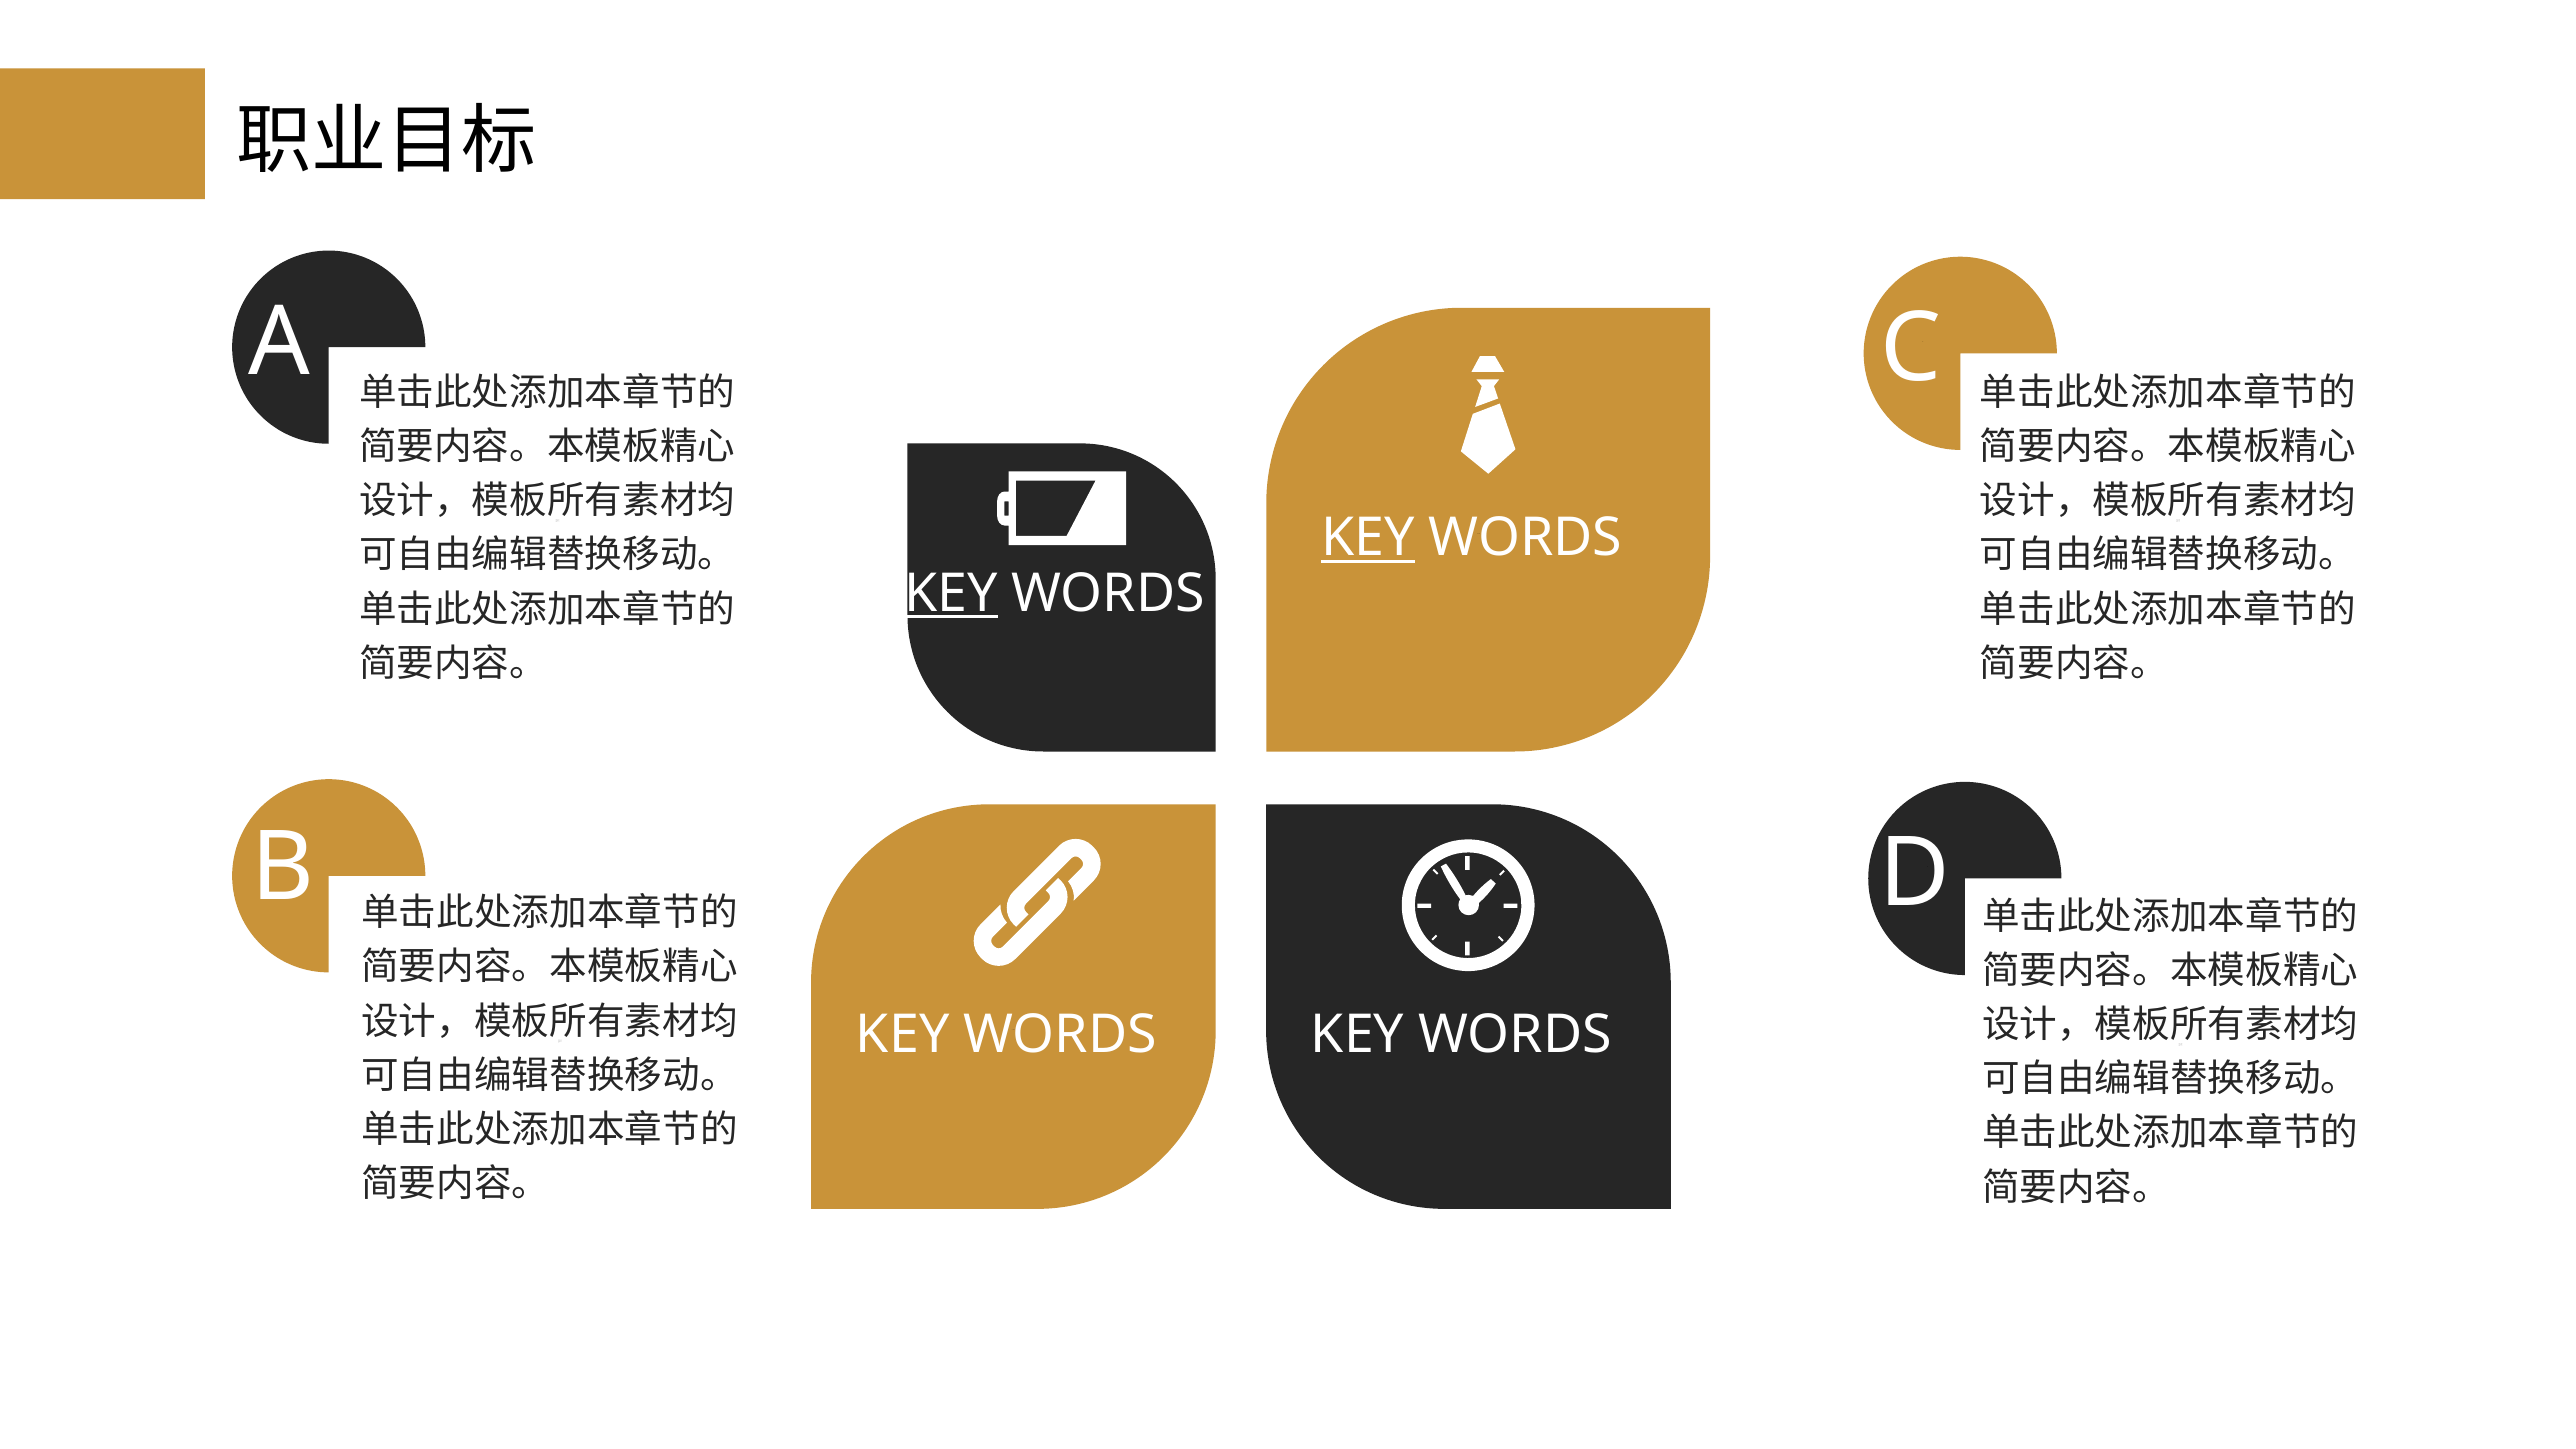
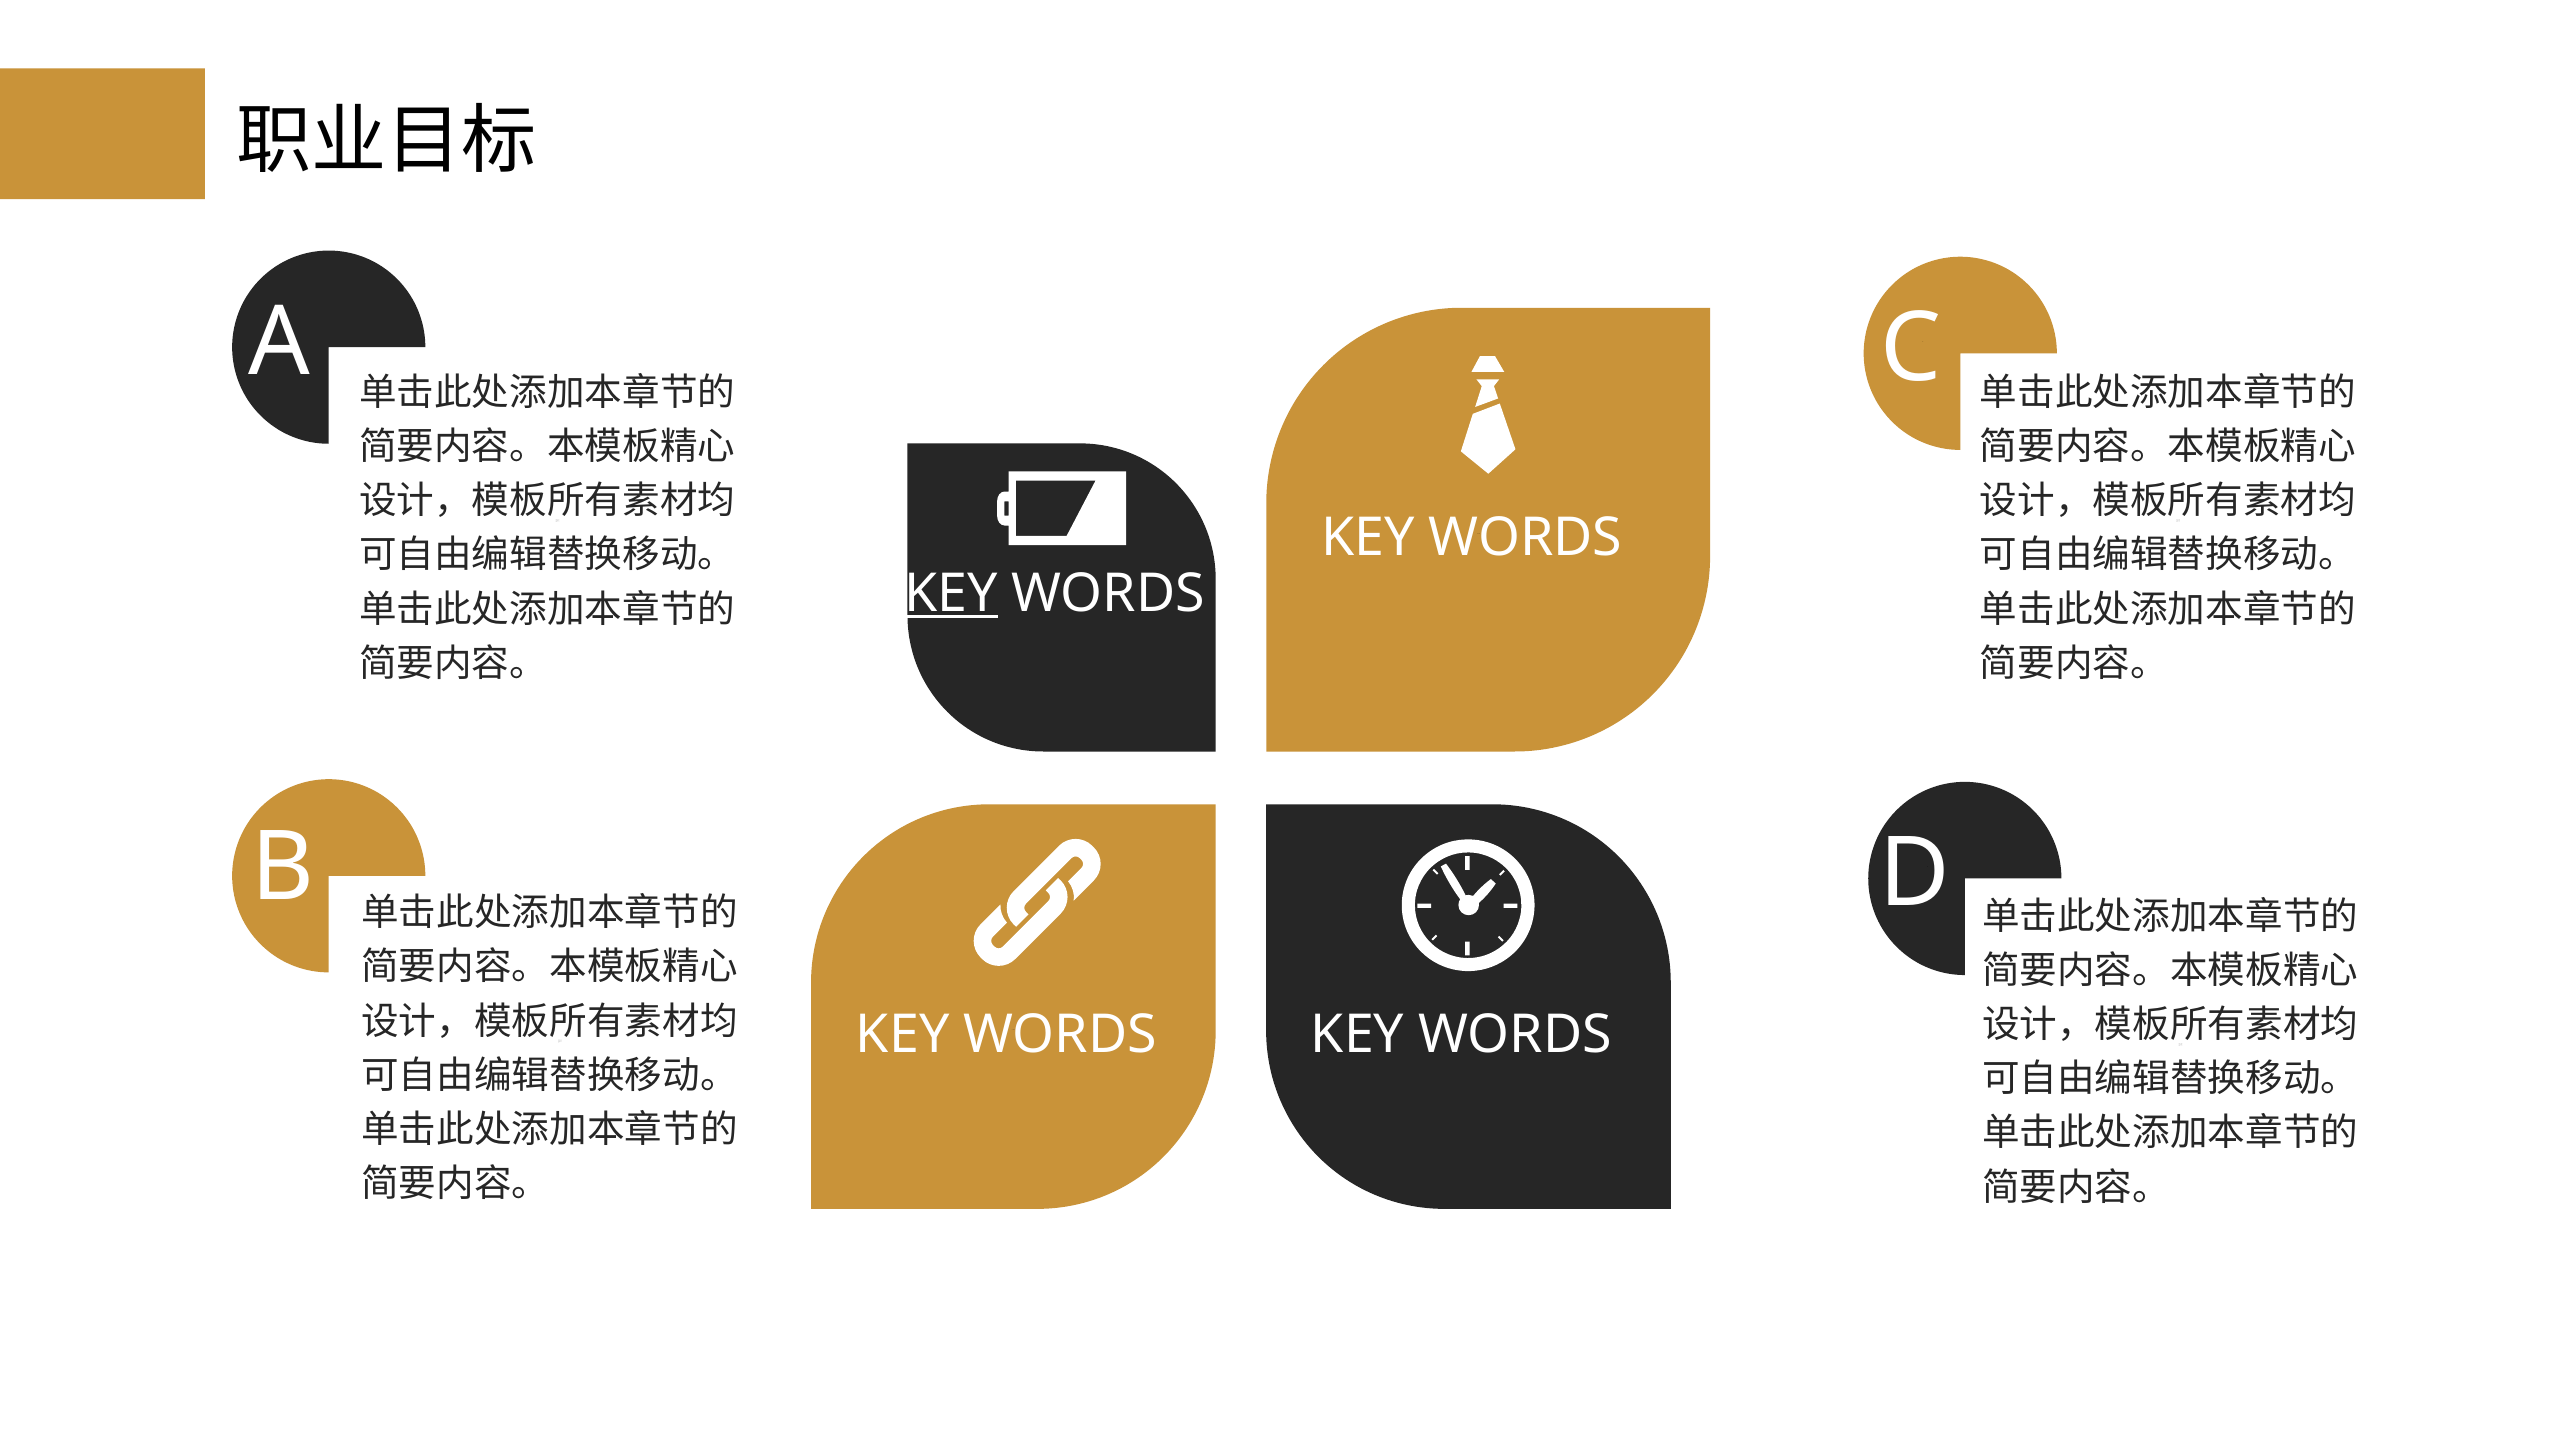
KEY at (1368, 538) underline: present -> none
